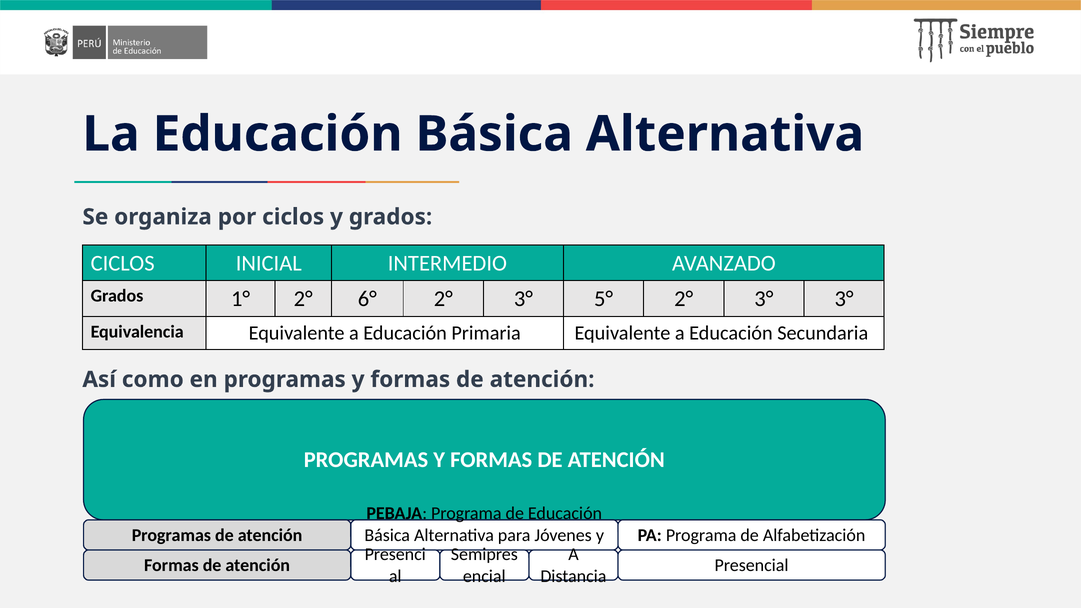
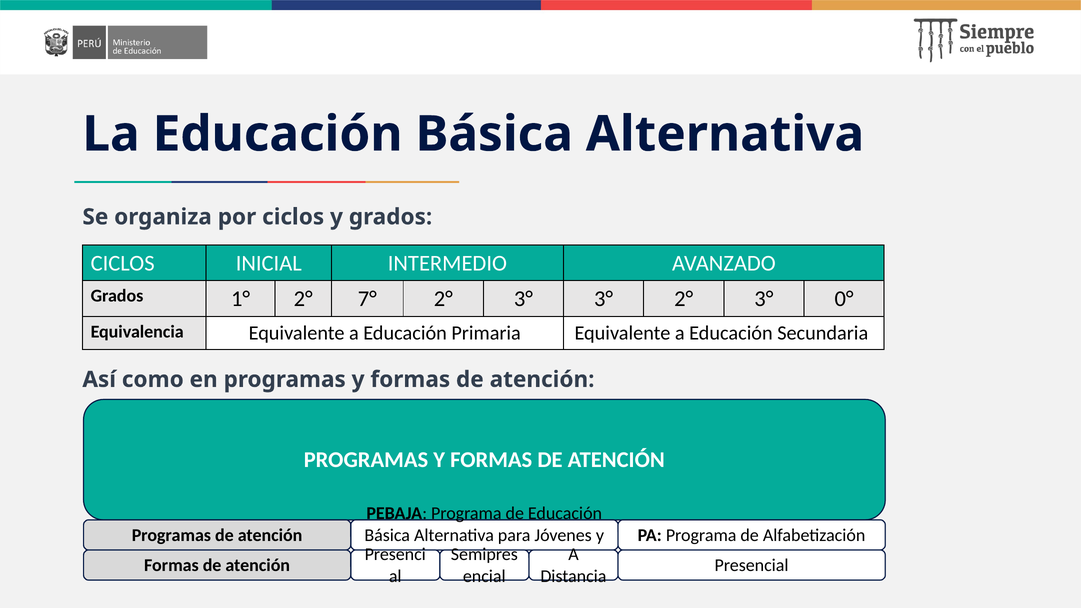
6°: 6° -> 7°
3° 5°: 5° -> 3°
3° 3°: 3° -> 0°
